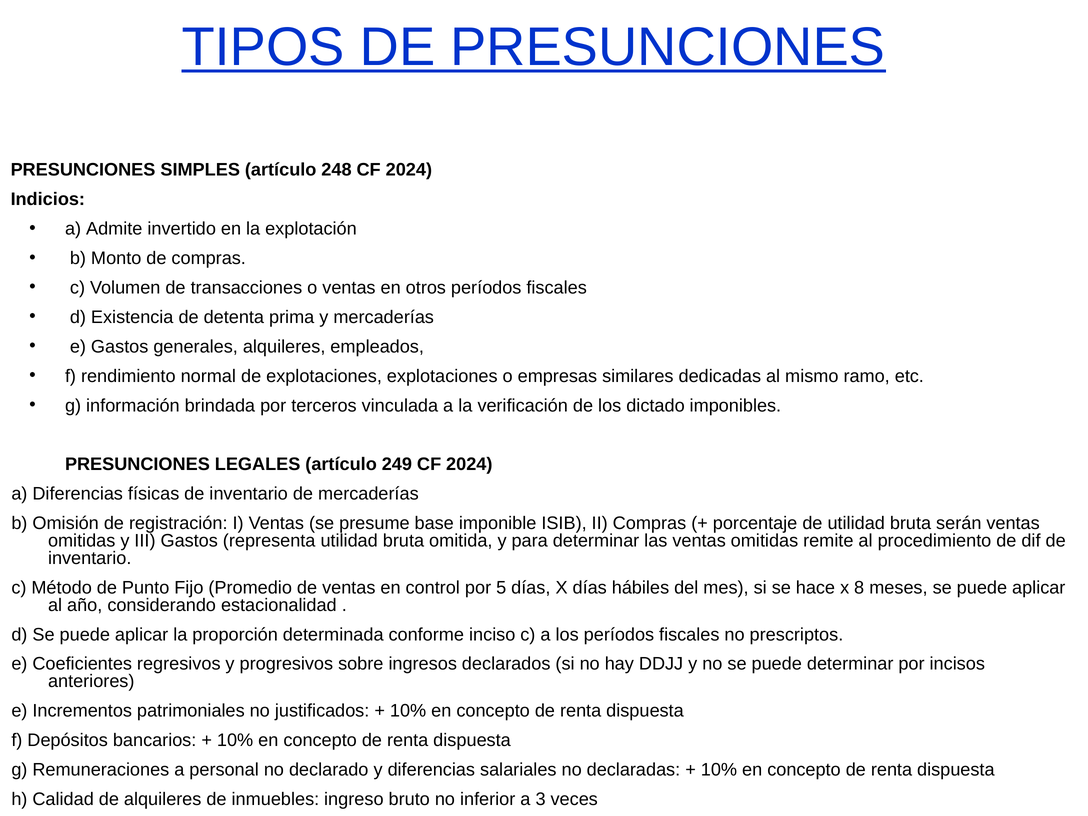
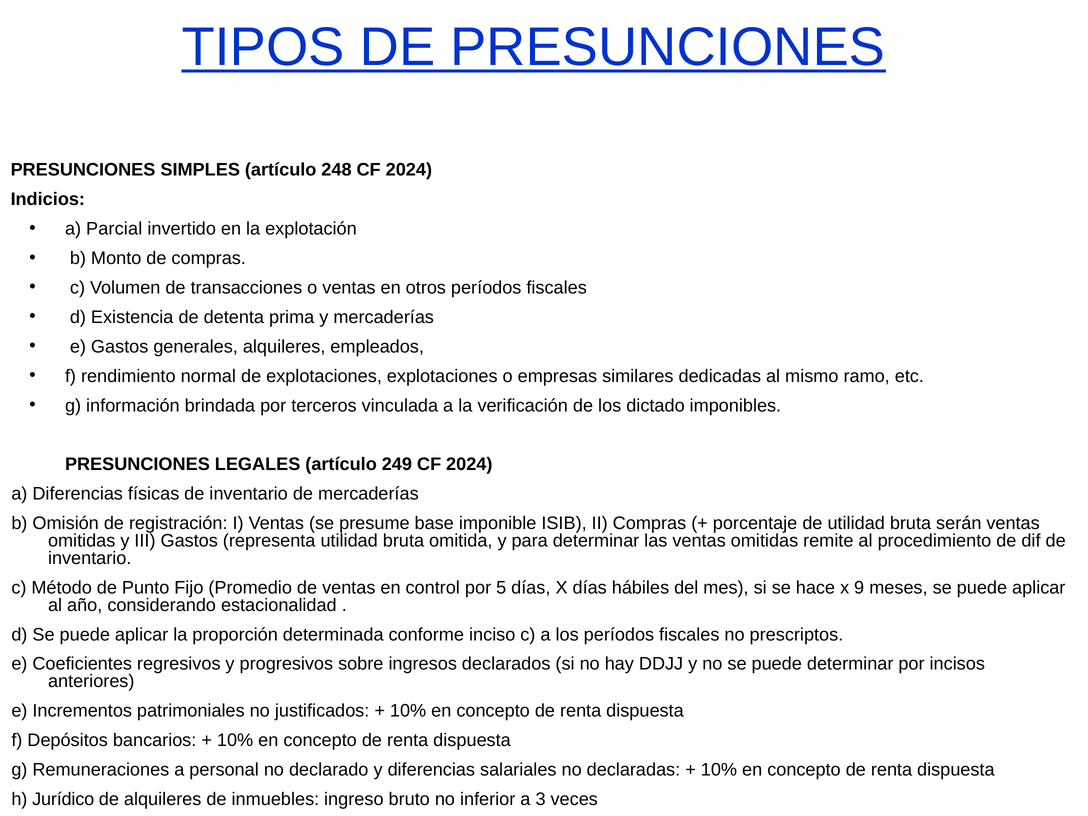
Admite: Admite -> Parcial
8: 8 -> 9
Calidad: Calidad -> Jurídico
